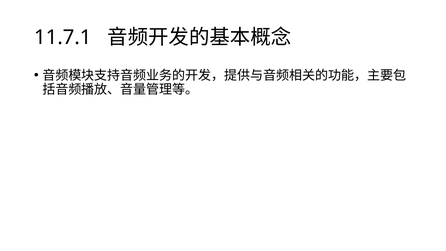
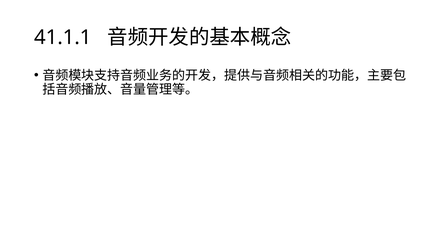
11.7.1: 11.7.1 -> 41.1.1
